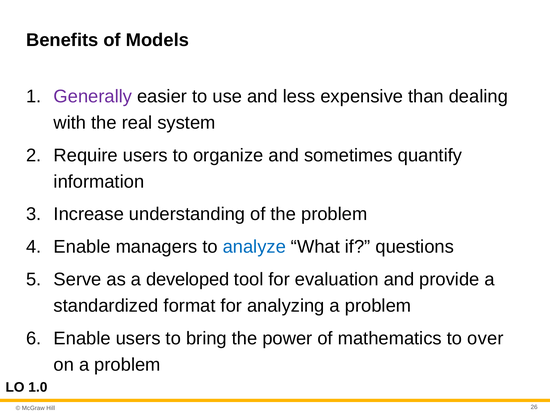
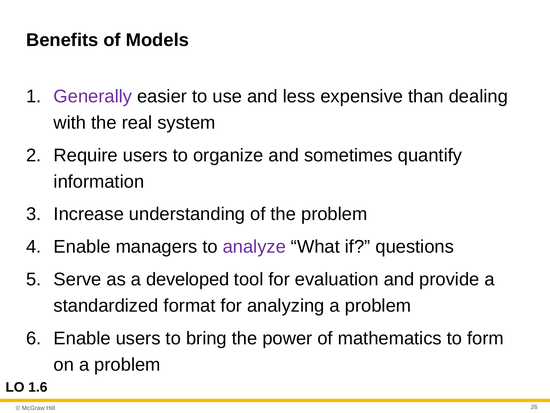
analyze colour: blue -> purple
over: over -> form
1.0: 1.0 -> 1.6
